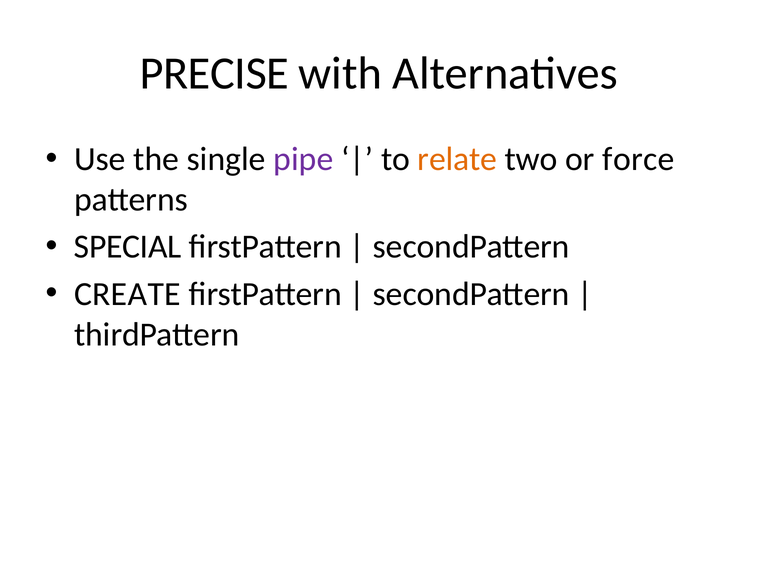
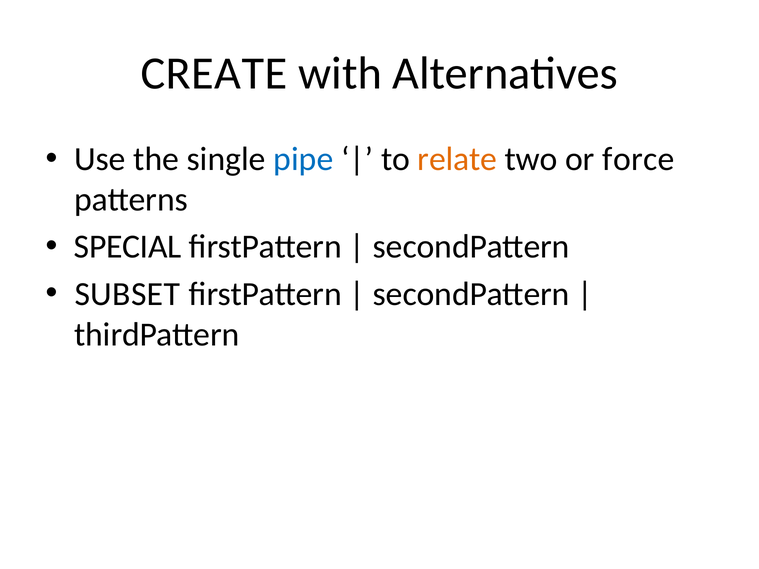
PRECISE: PRECISE -> CREATE
pipe colour: purple -> blue
CREATE: CREATE -> SUBSET
